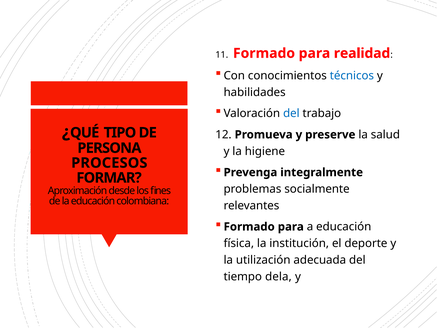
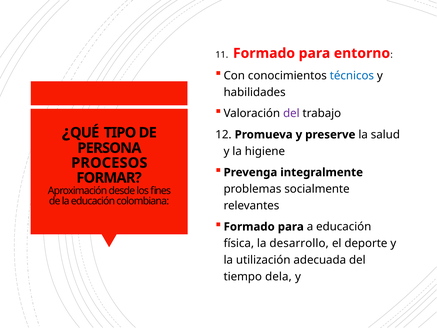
realidad: realidad -> entorno
del at (291, 113) colour: blue -> purple
institución: institución -> desarrollo
